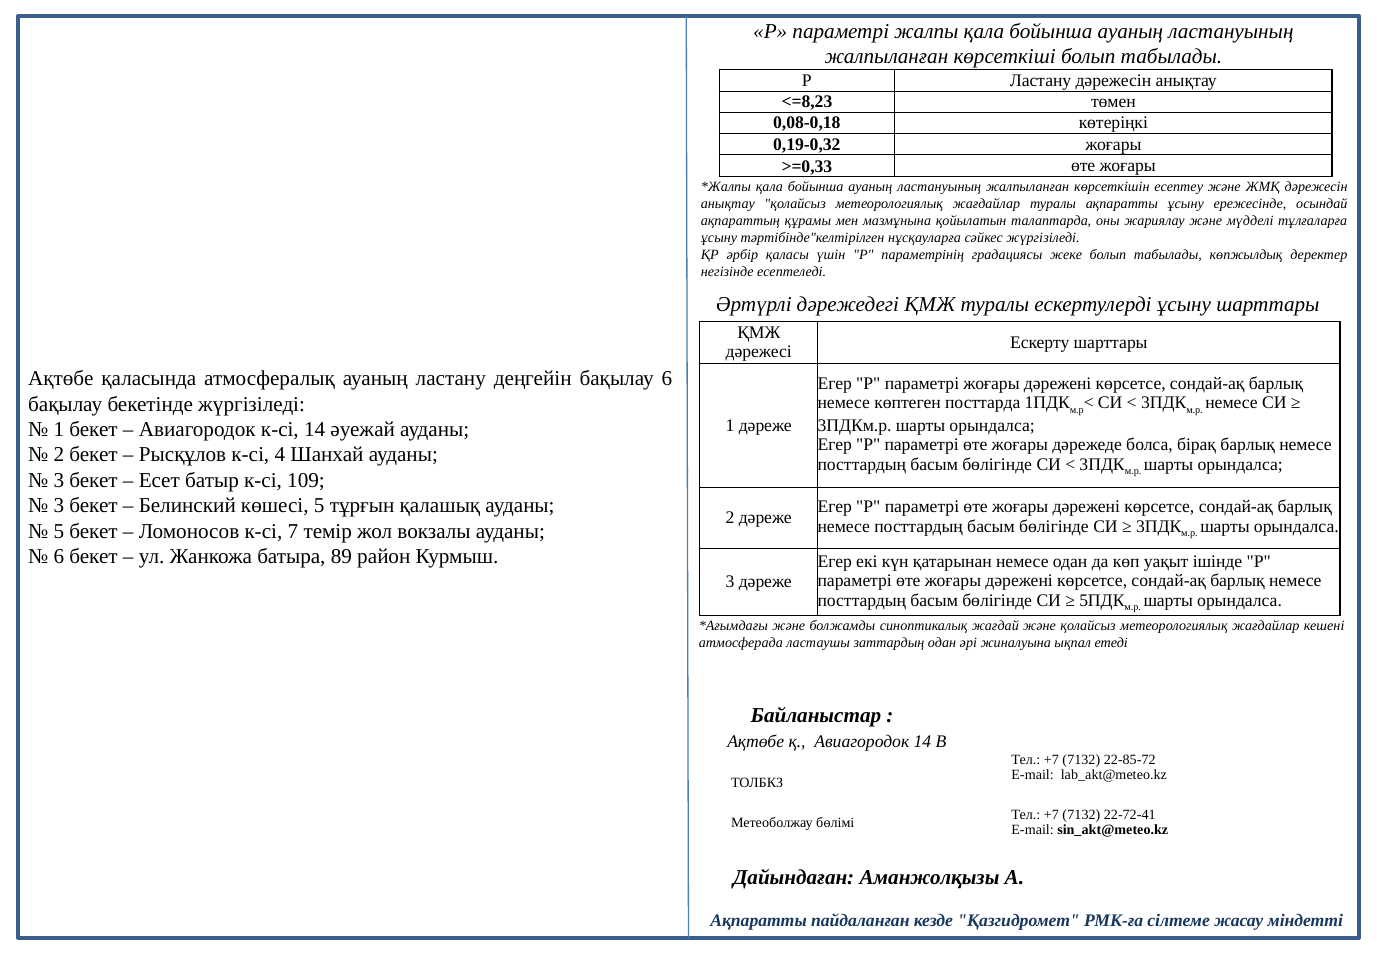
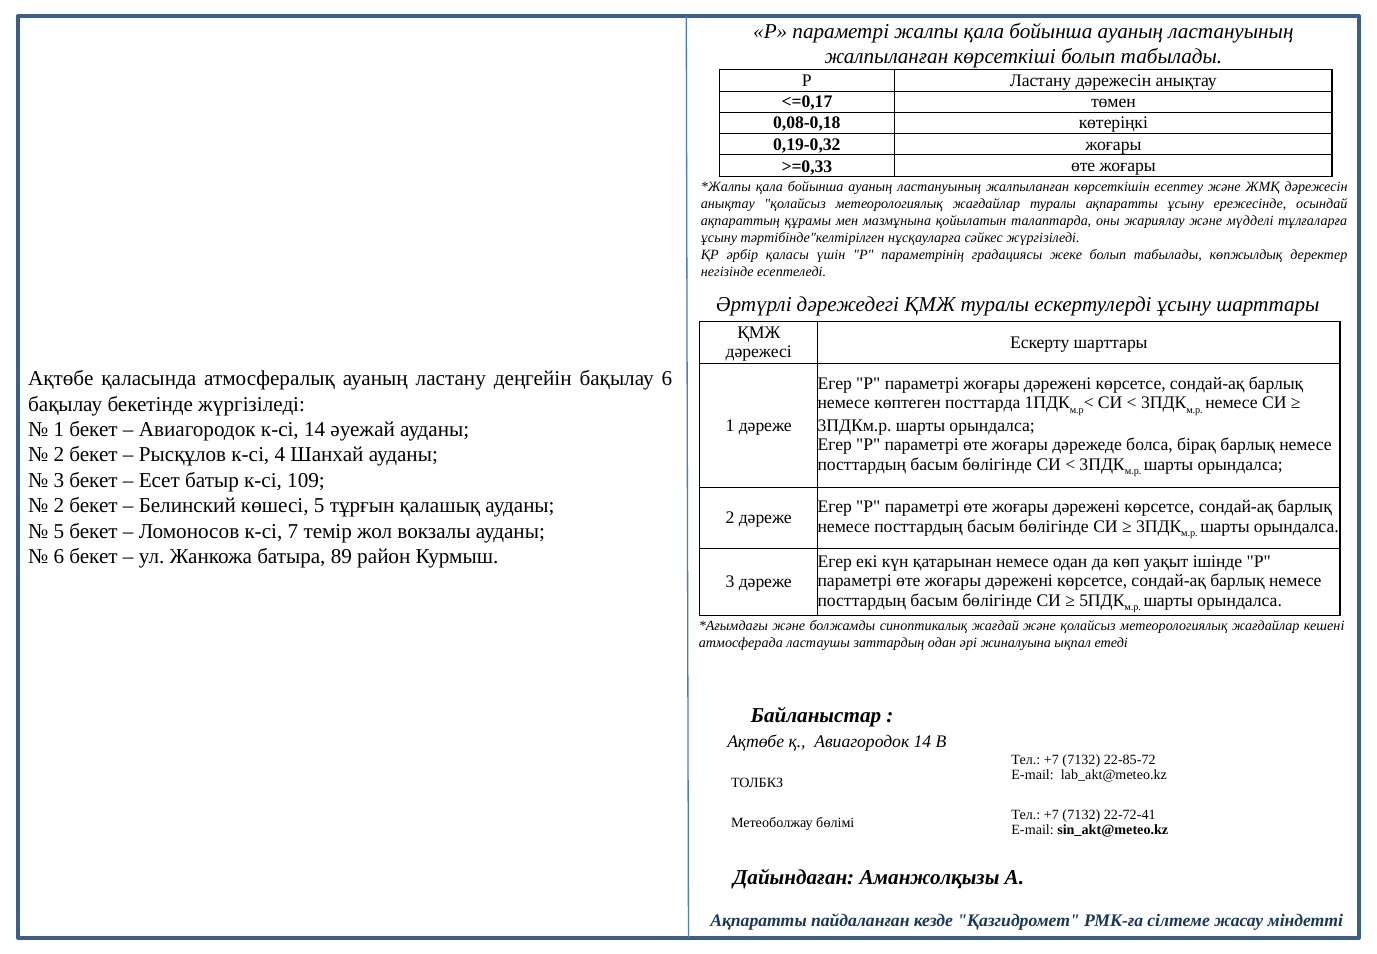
<=8,23: <=8,23 -> <=0,17
3 at (59, 505): 3 -> 2
